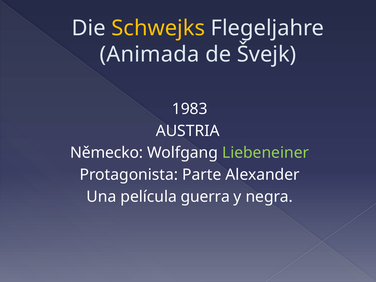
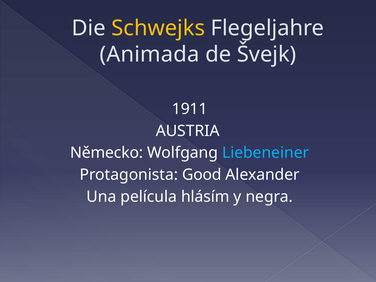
1983: 1983 -> 1911
Liebeneiner colour: light green -> light blue
Parte: Parte -> Good
guerra: guerra -> hlásím
